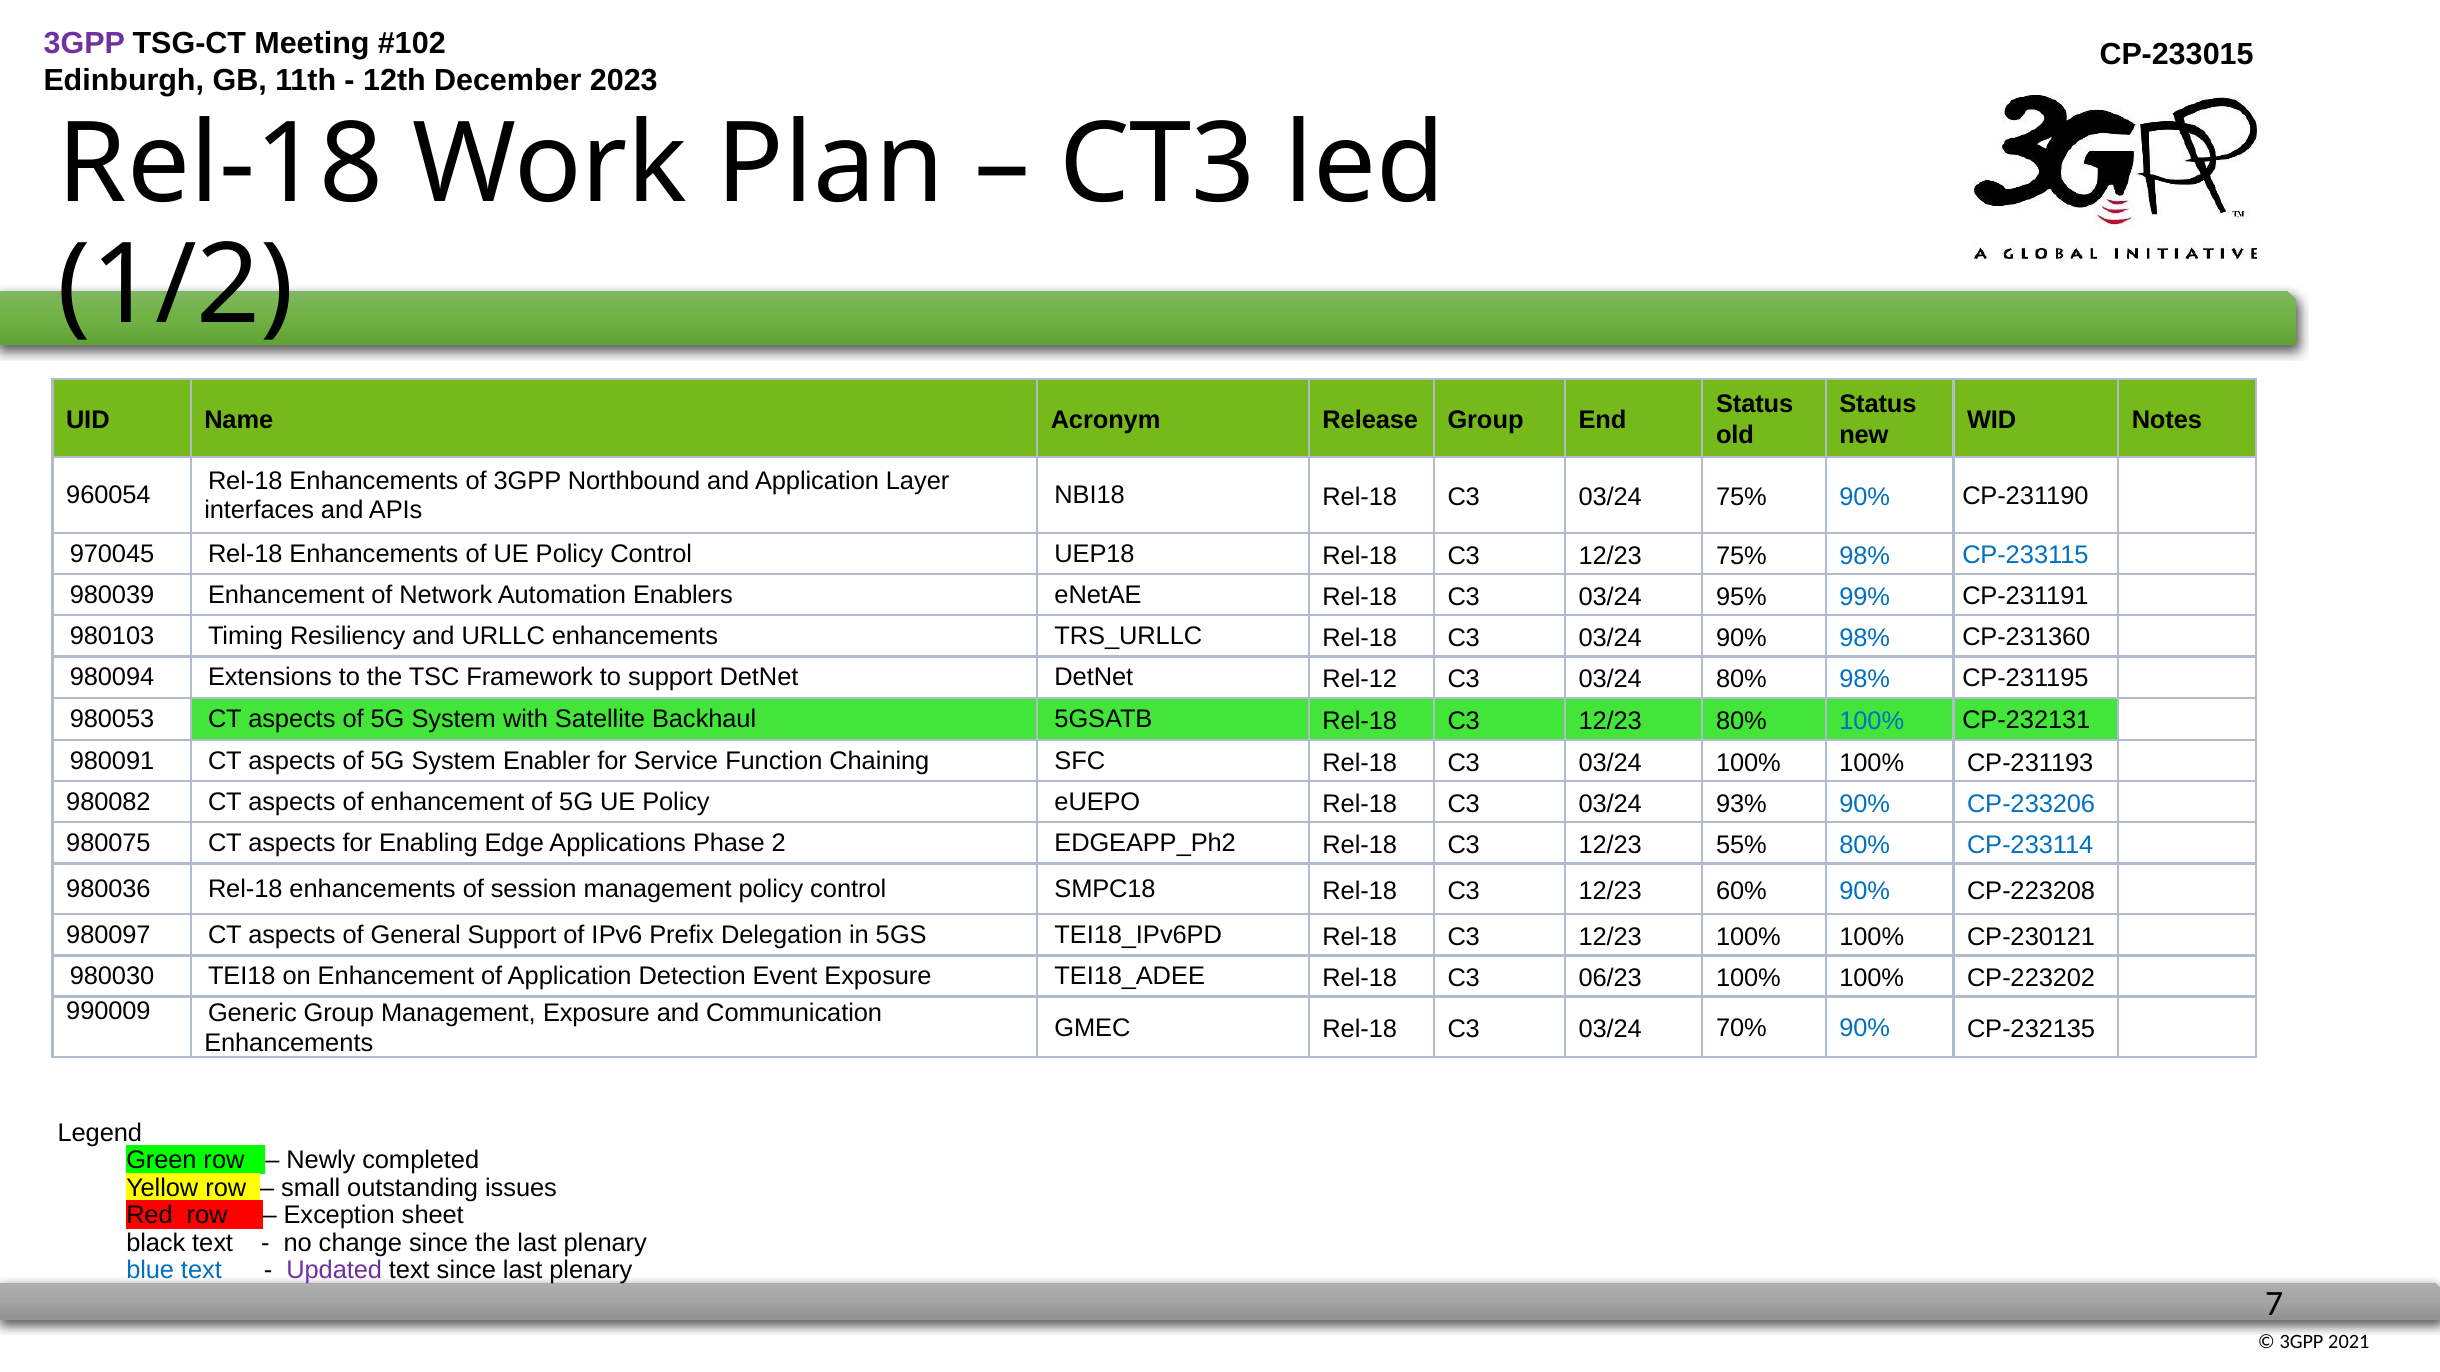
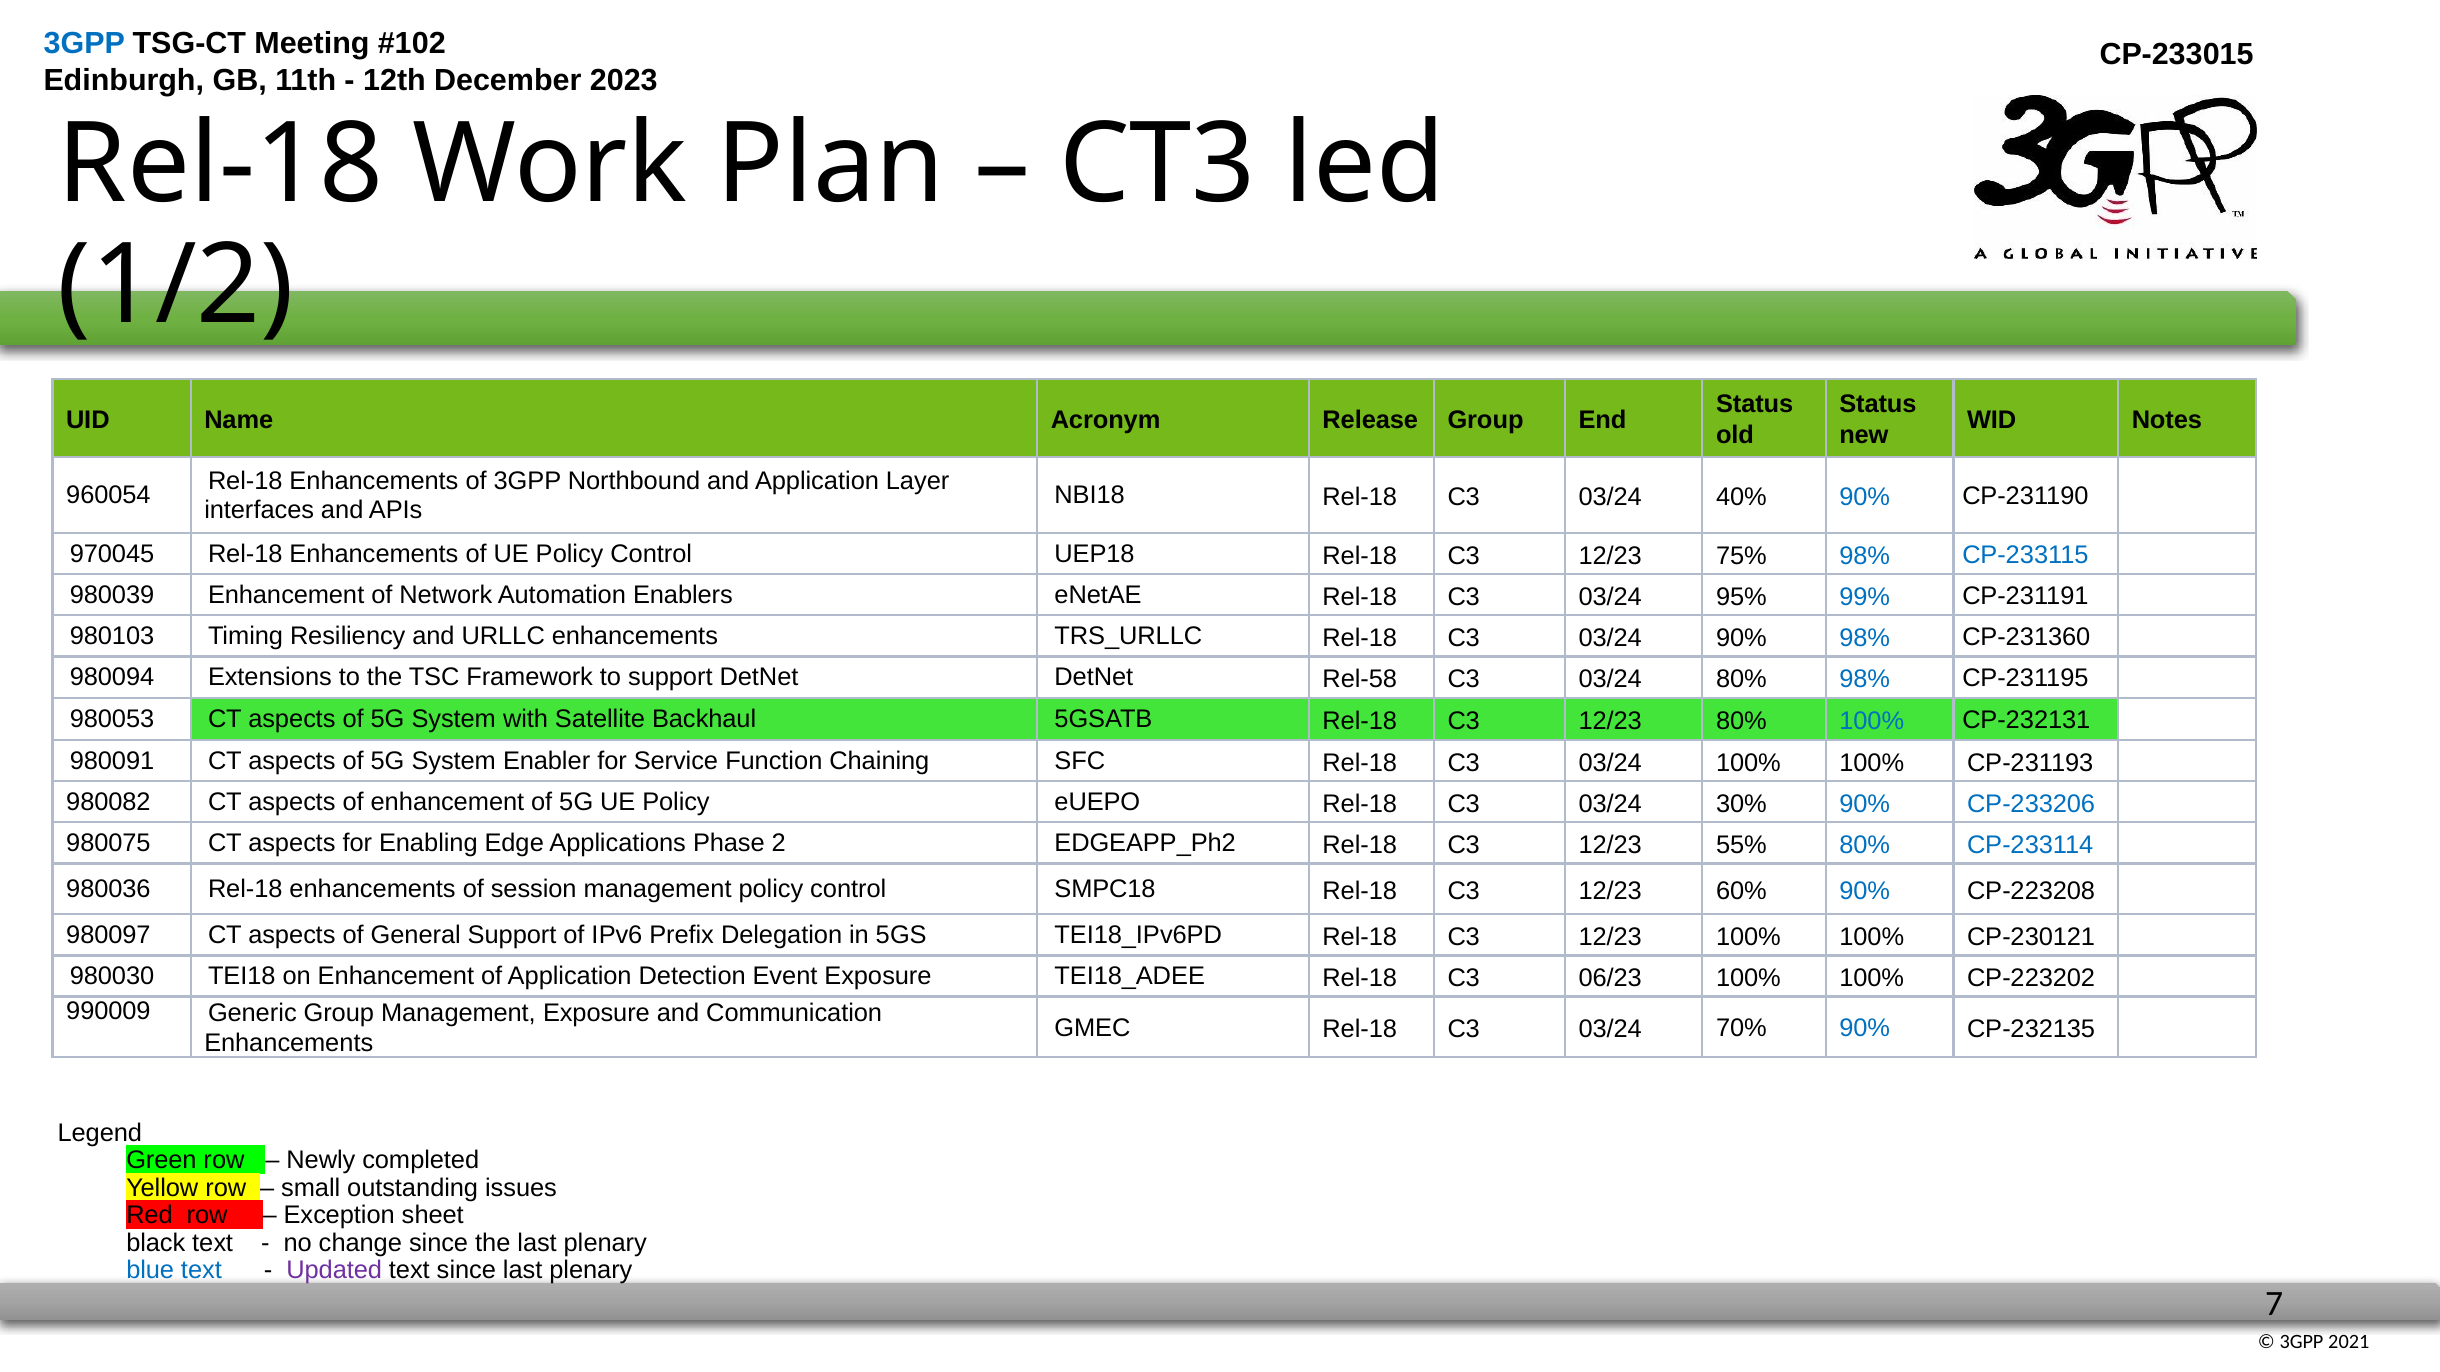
3GPP at (84, 44) colour: purple -> blue
03/24 75%: 75% -> 40%
Rel-12: Rel-12 -> Rel-58
93%: 93% -> 30%
